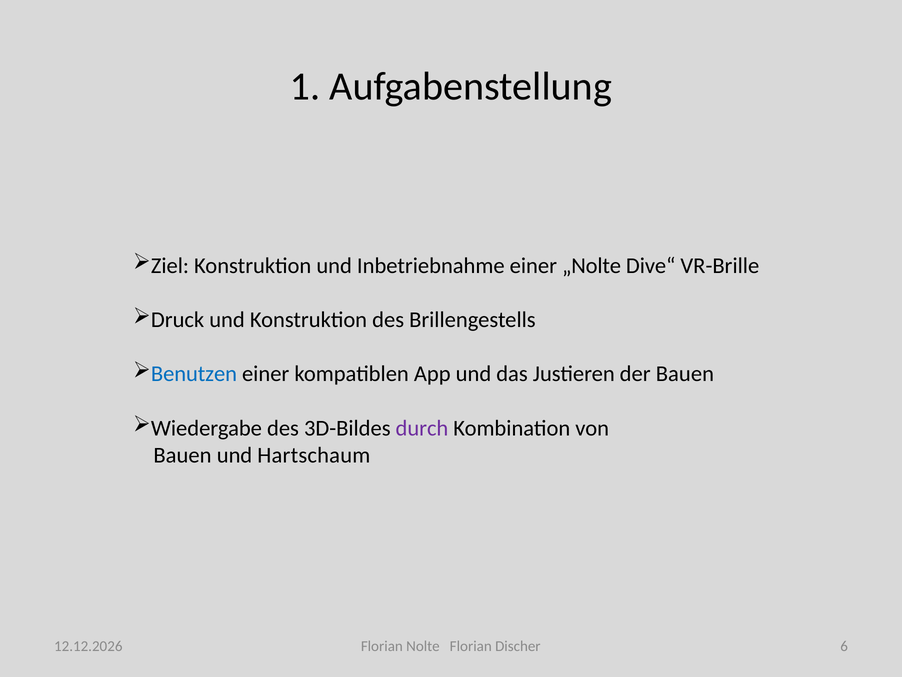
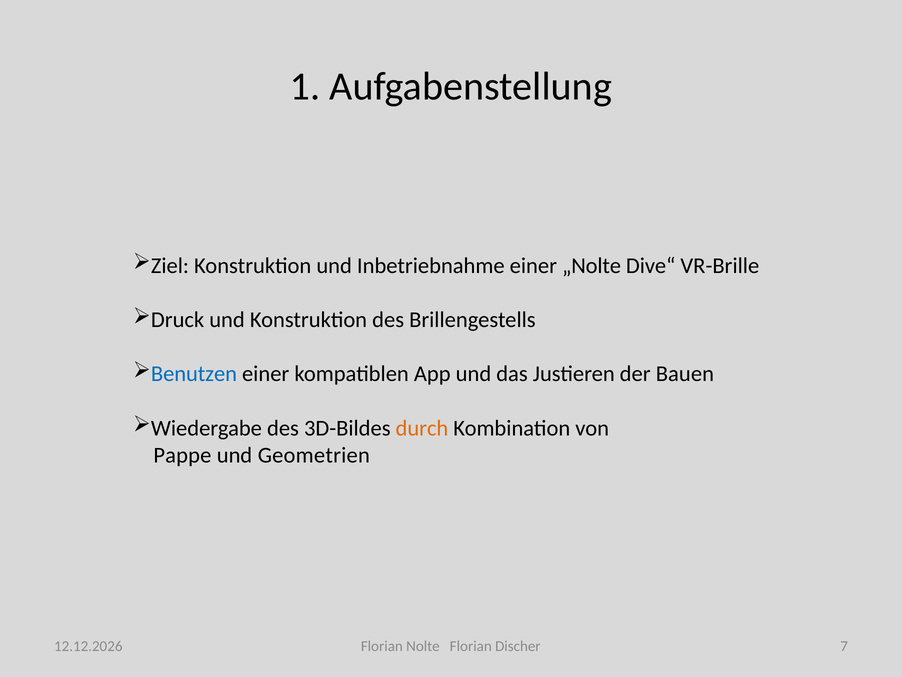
durch colour: purple -> orange
Bauen at (182, 455): Bauen -> Pappe
Hartschaum: Hartschaum -> Geometrien
6: 6 -> 7
